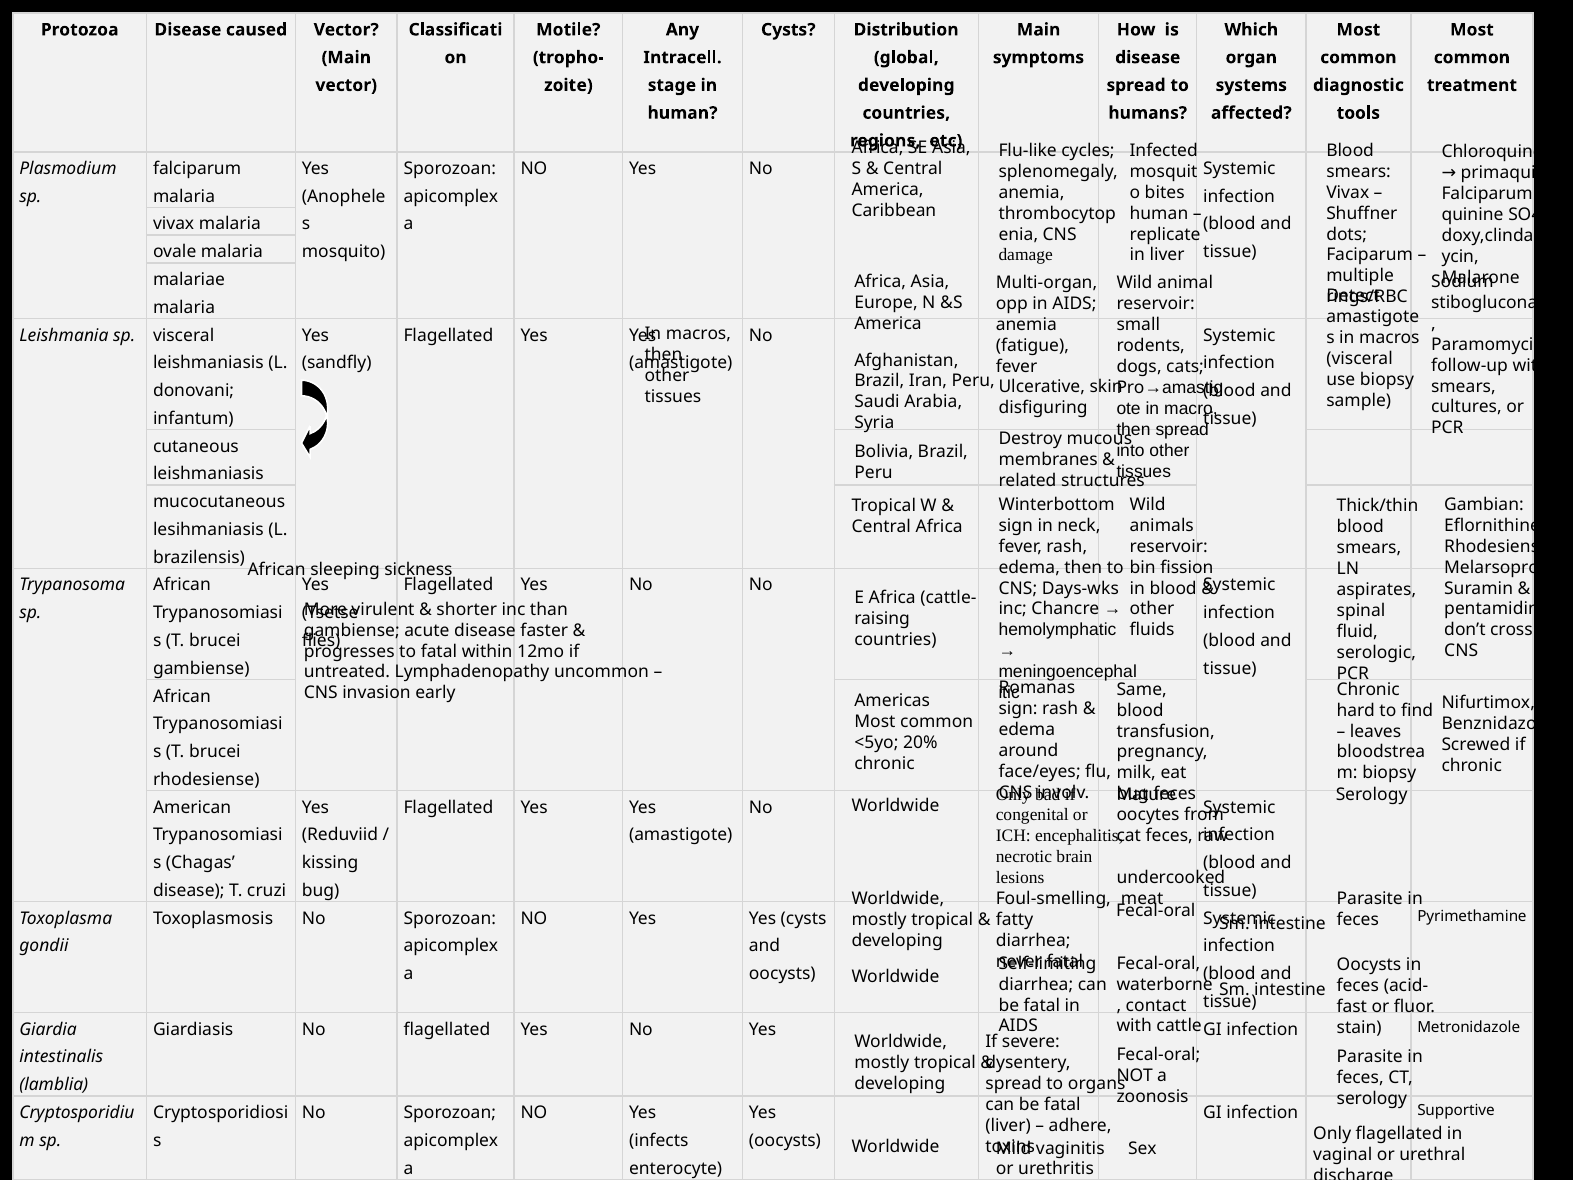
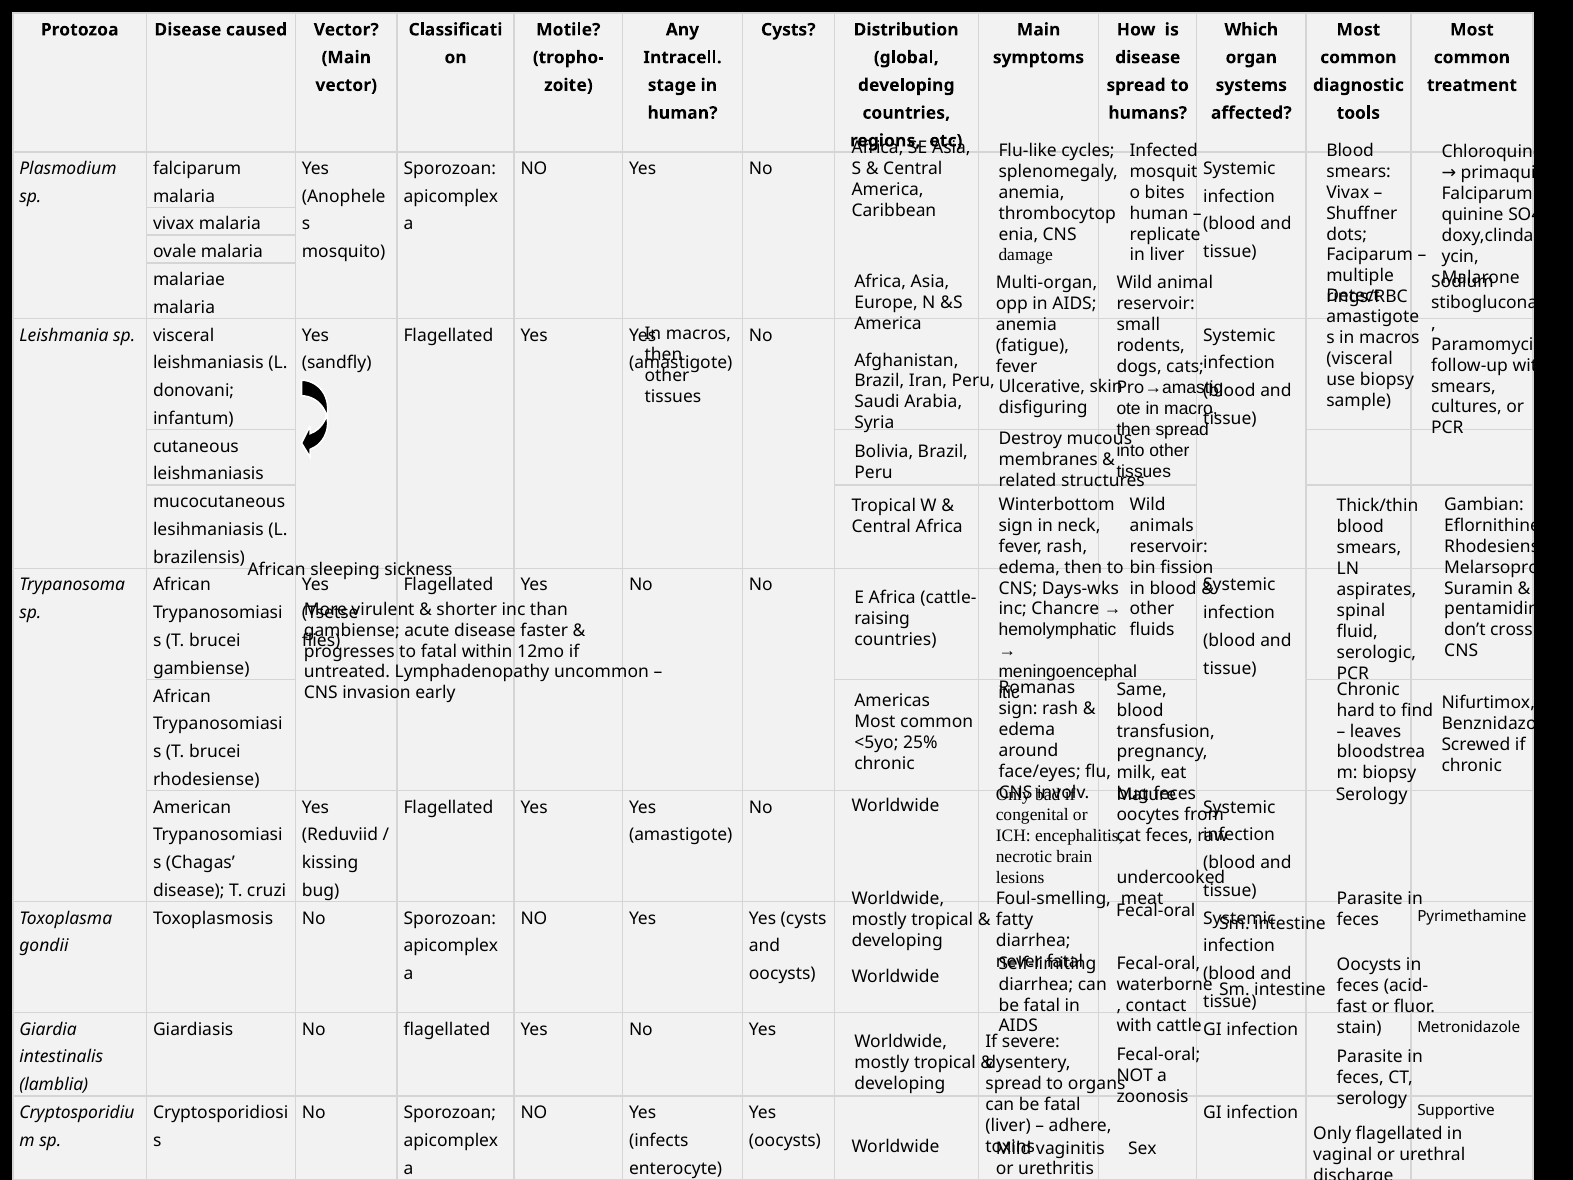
20%: 20% -> 25%
